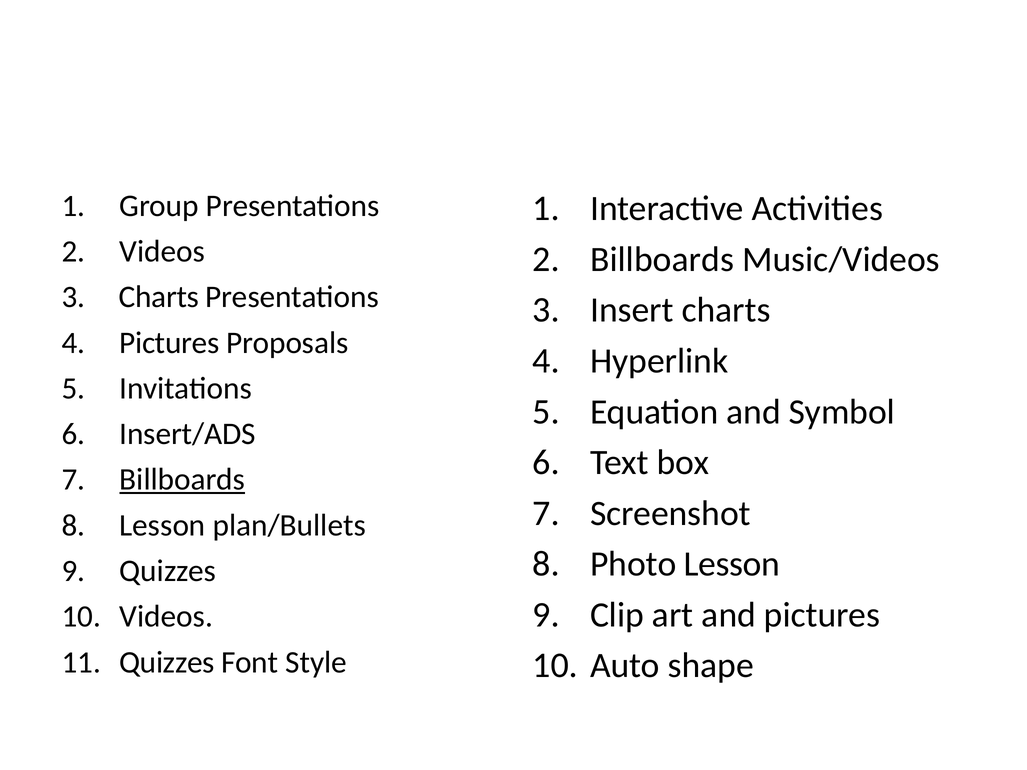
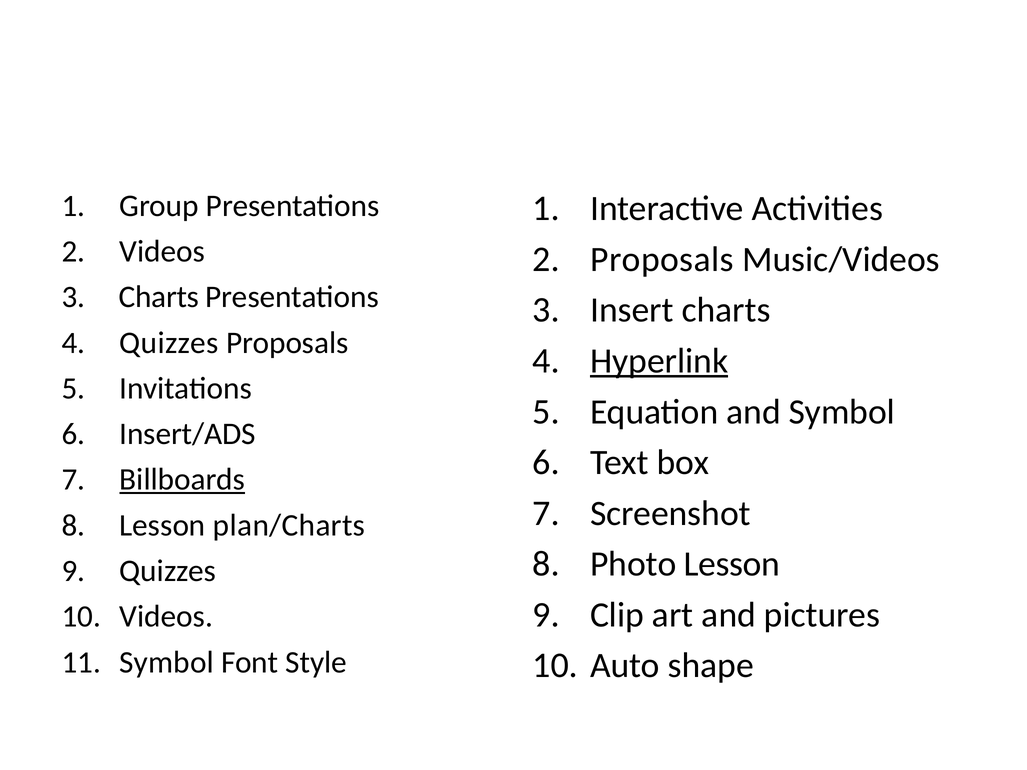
Billboards at (662, 260): Billboards -> Proposals
Pictures at (169, 343): Pictures -> Quizzes
Hyperlink underline: none -> present
plan/Bullets: plan/Bullets -> plan/Charts
Quizzes at (167, 662): Quizzes -> Symbol
